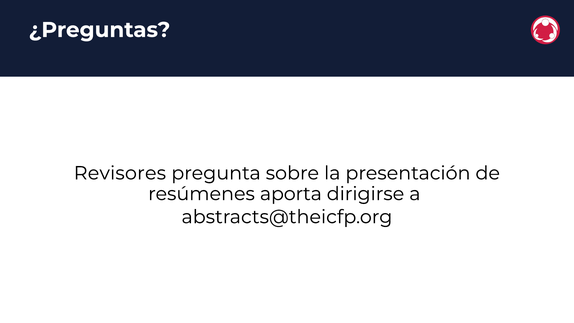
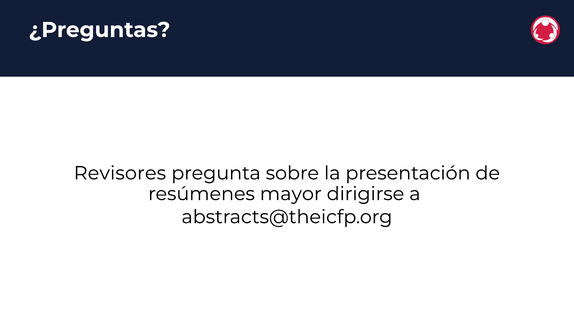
aporta: aporta -> mayor
